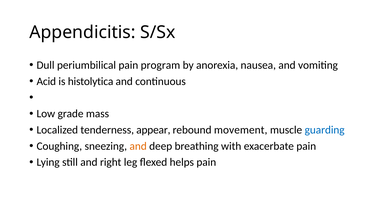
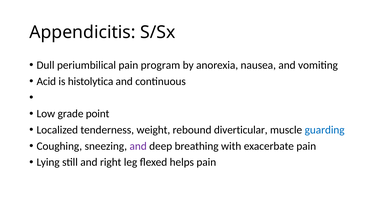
mass: mass -> point
appear: appear -> weight
movement: movement -> diverticular
and at (138, 146) colour: orange -> purple
